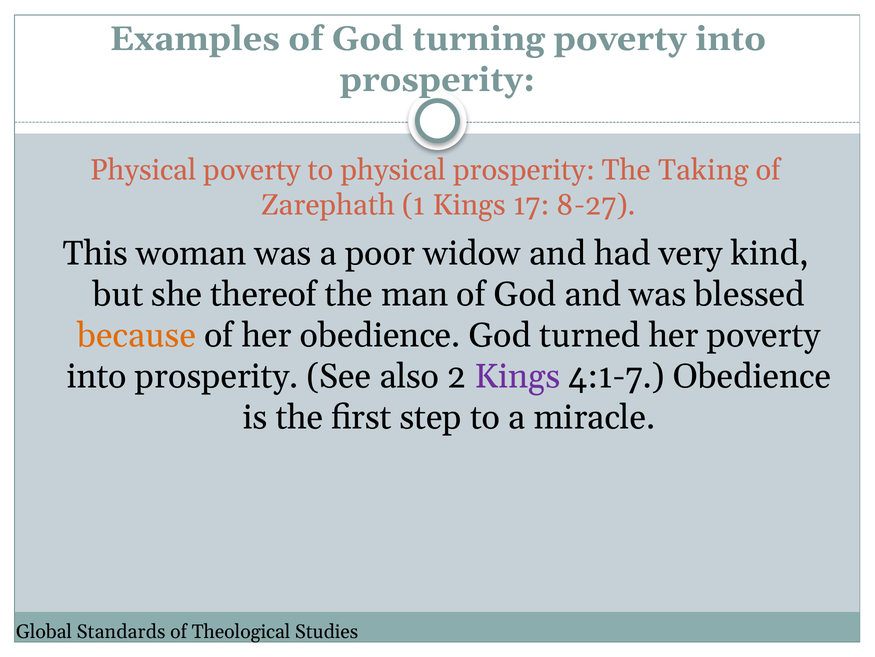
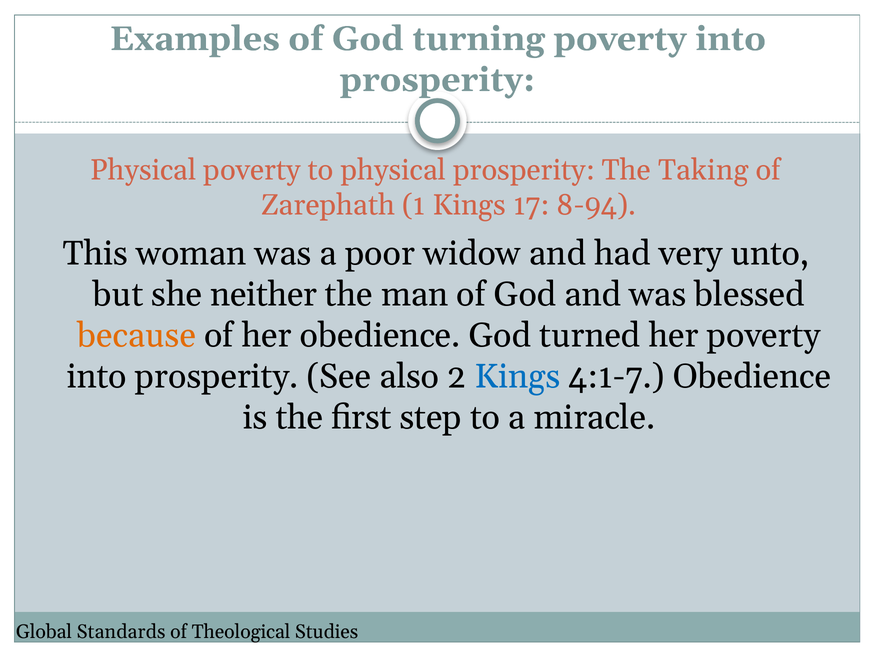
8-27: 8-27 -> 8-94
kind: kind -> unto
thereof: thereof -> neither
Kings at (517, 376) colour: purple -> blue
